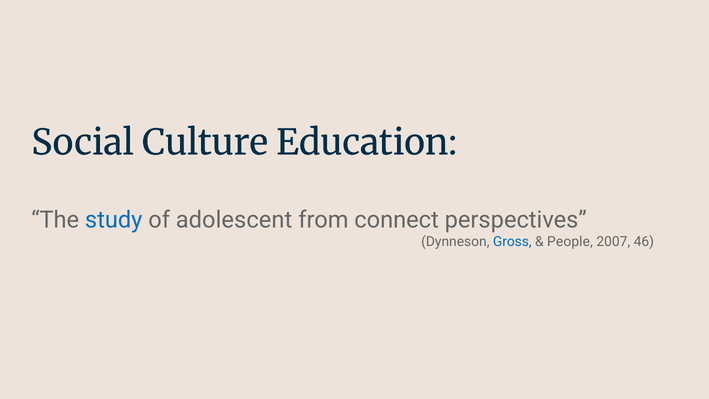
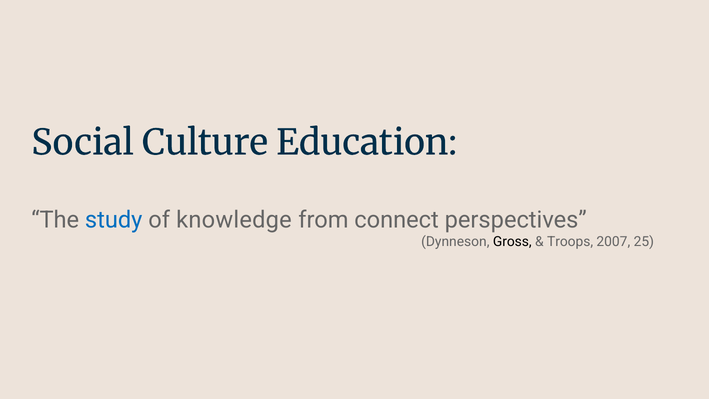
adolescent: adolescent -> knowledge
Gross colour: blue -> black
People: People -> Troops
46: 46 -> 25
